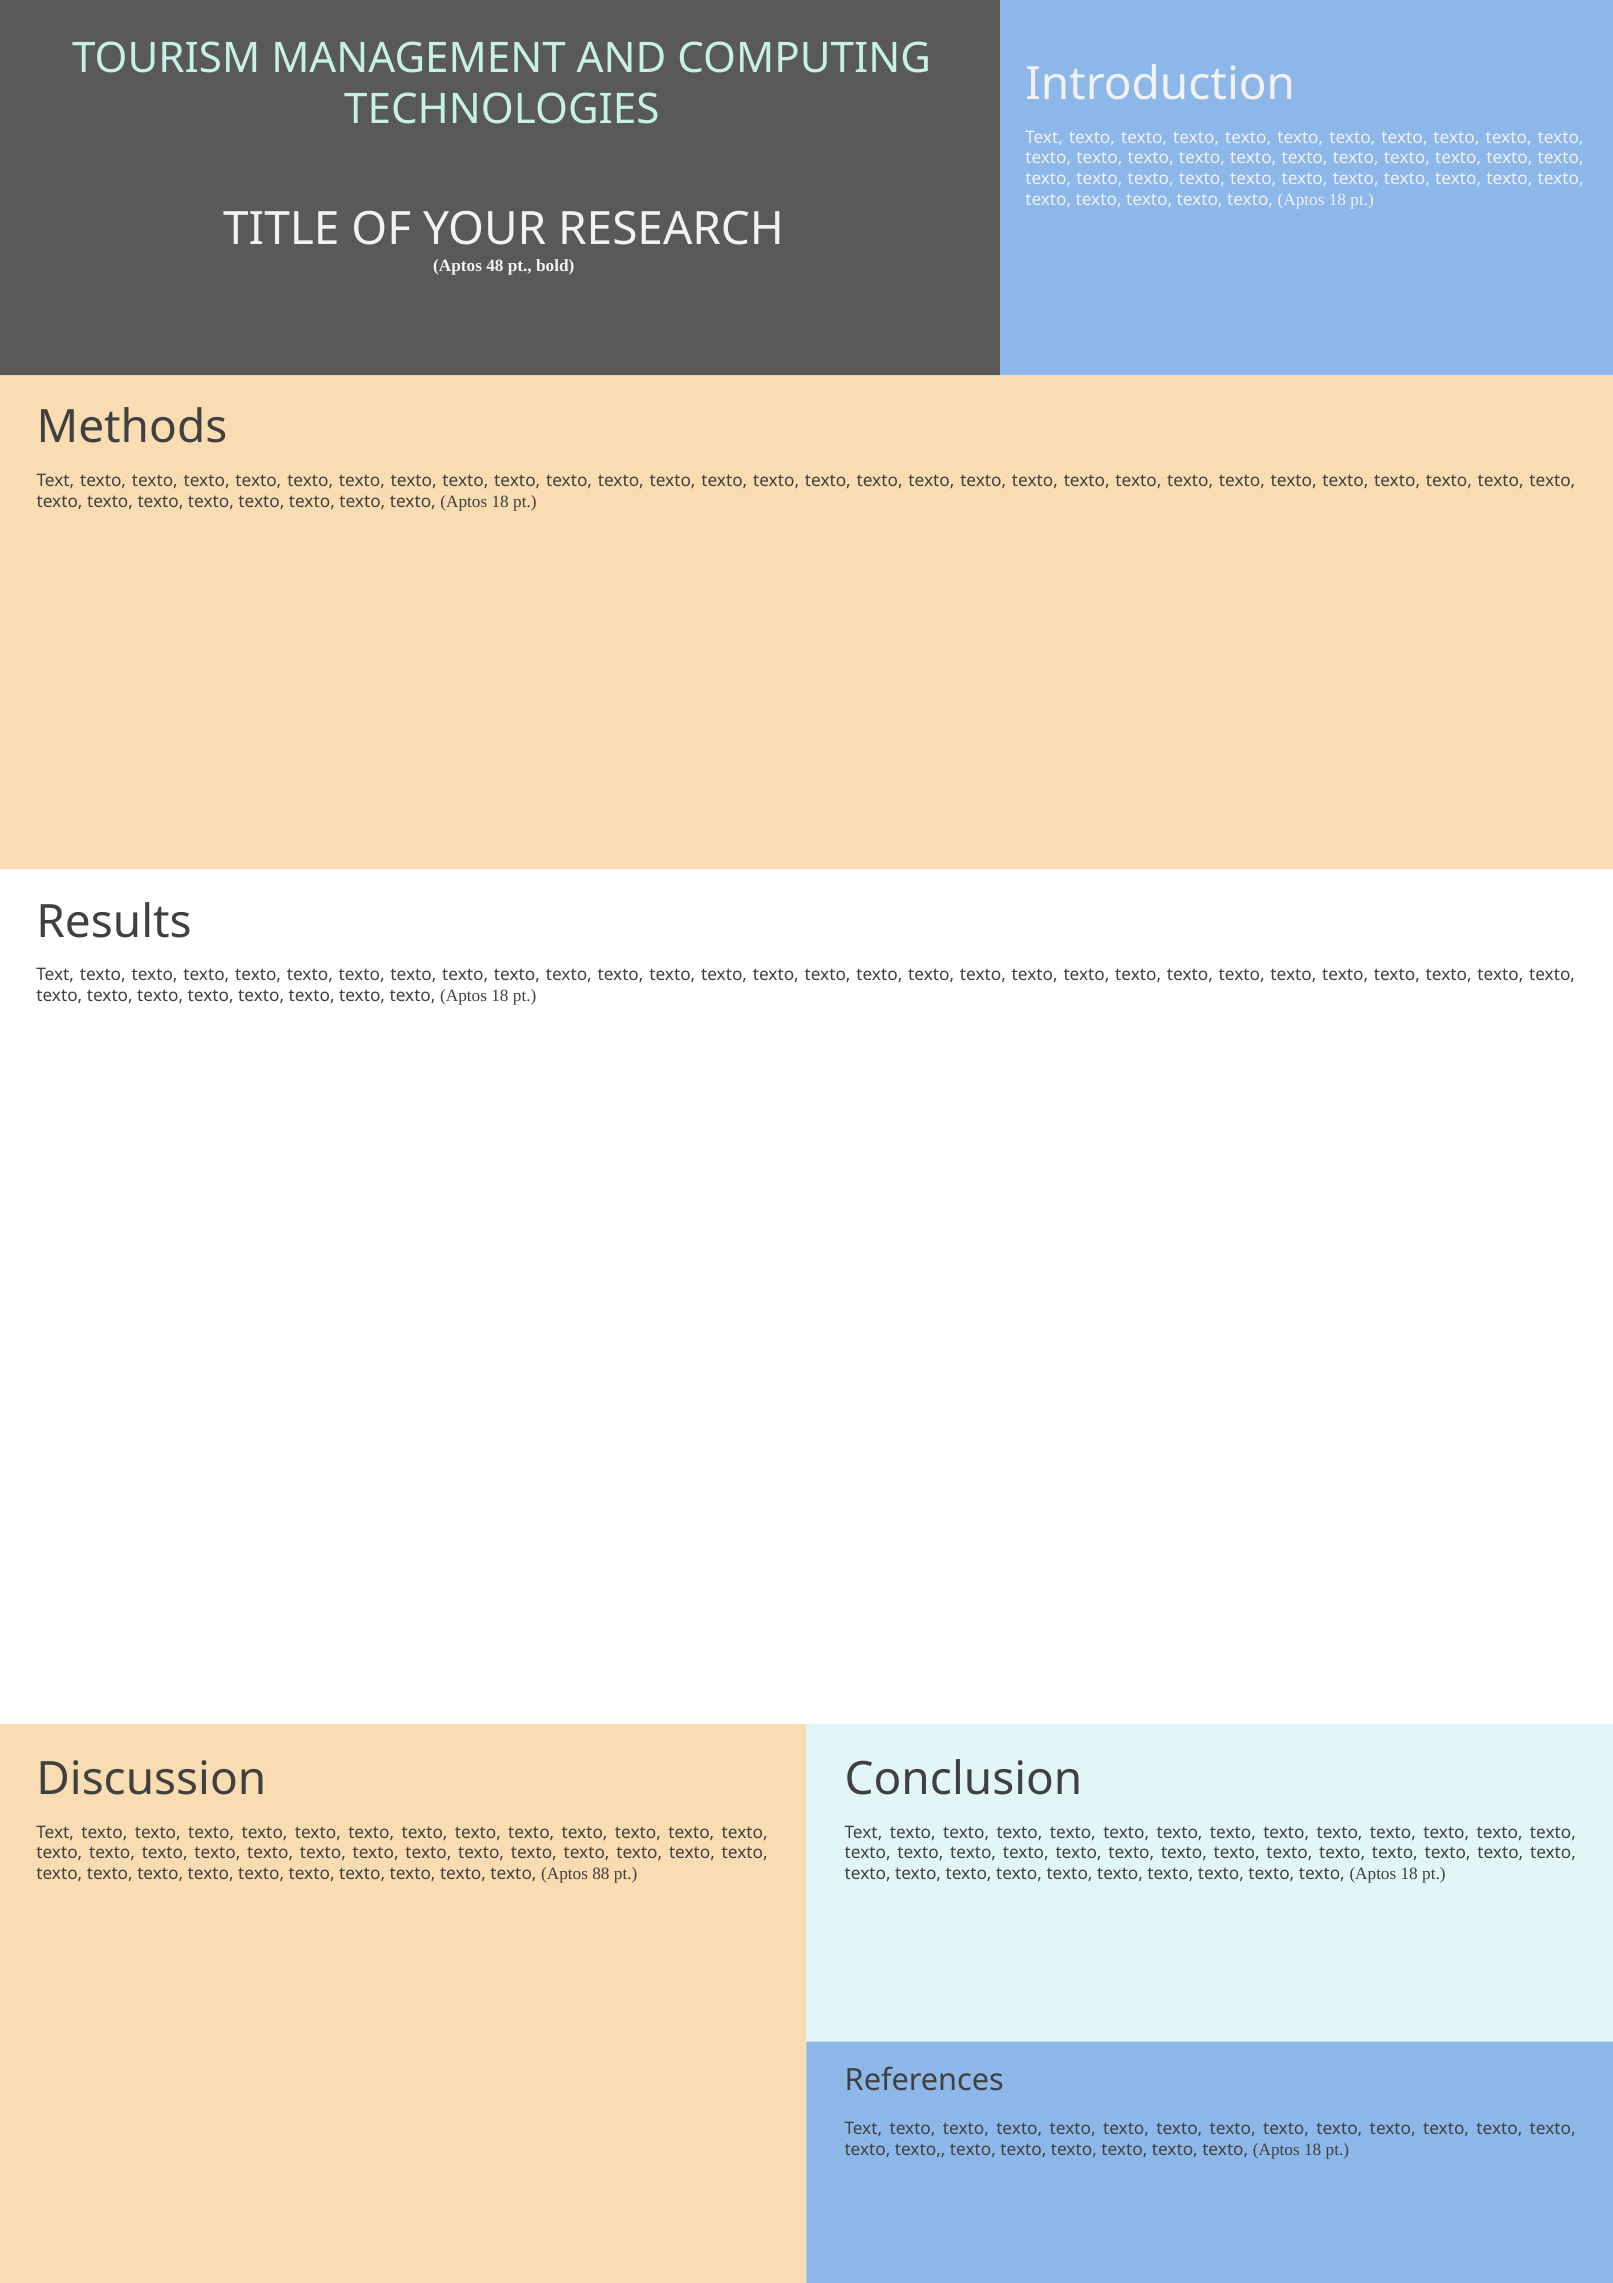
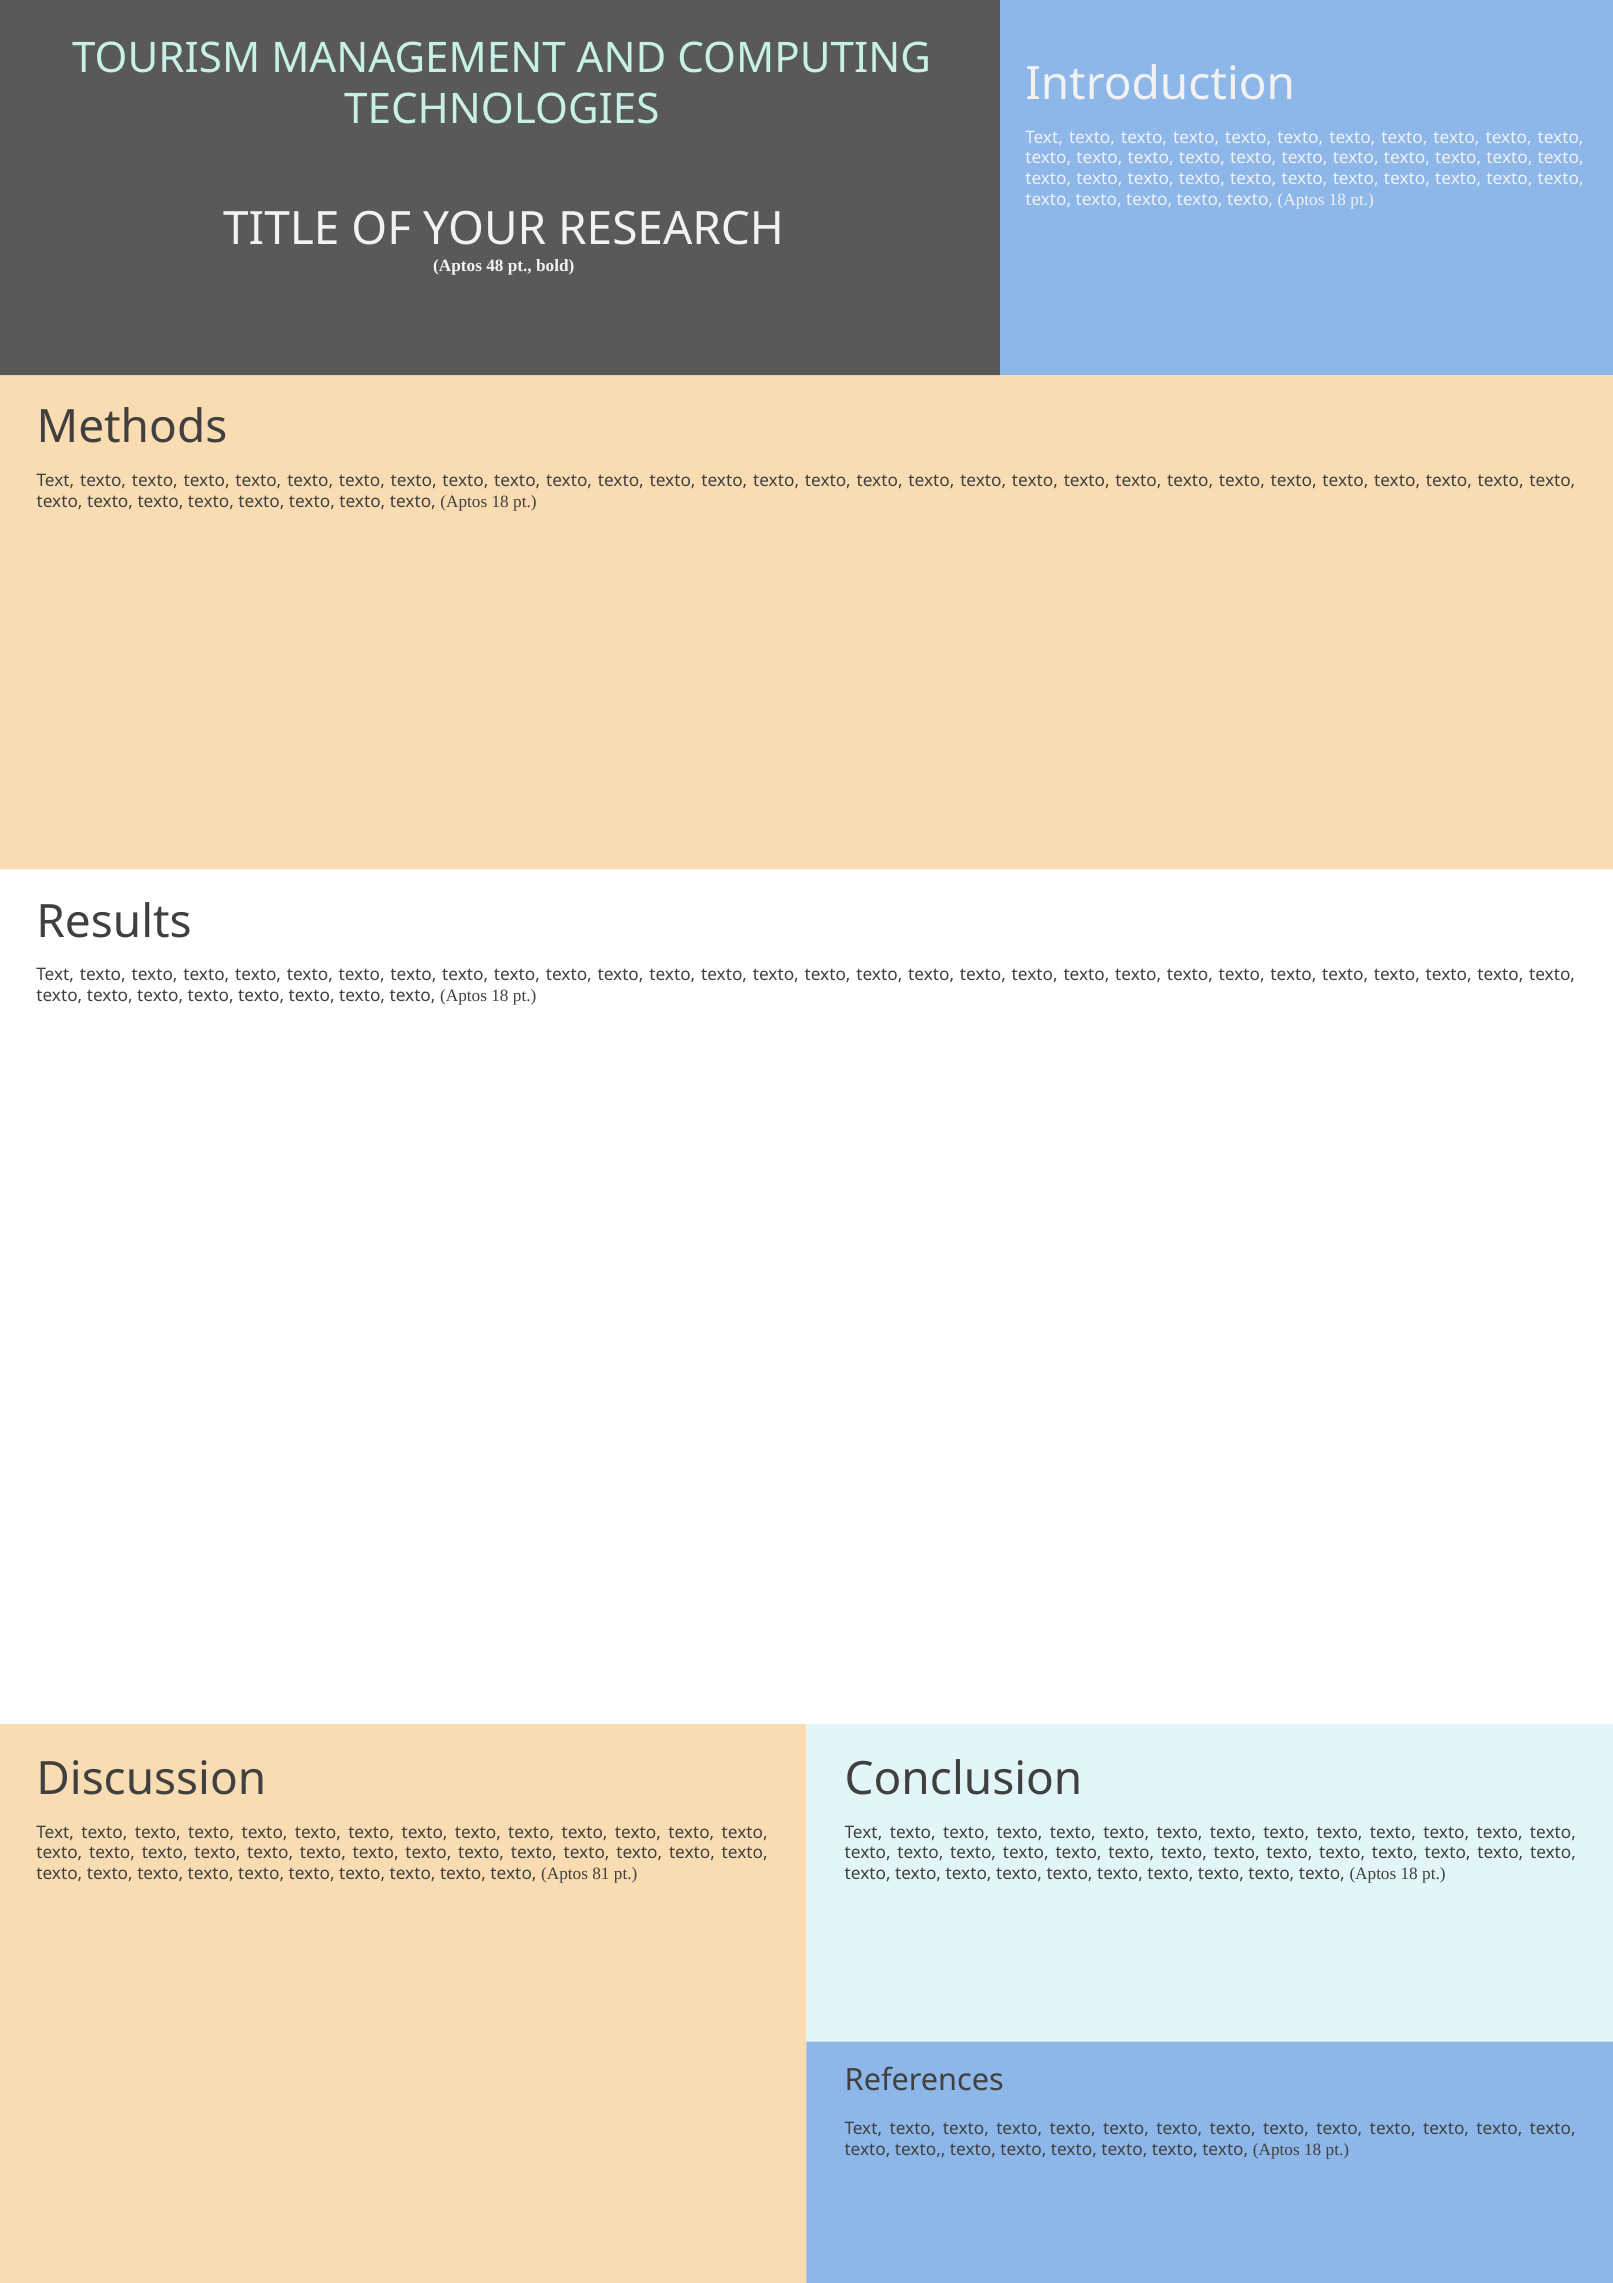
88: 88 -> 81
